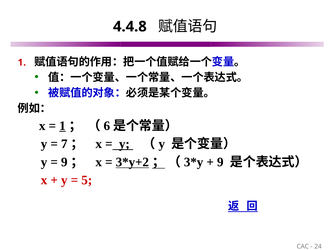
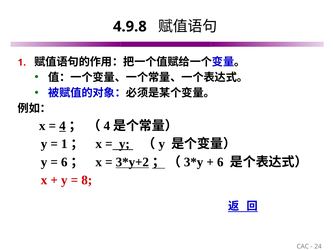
4.4.8: 4.4.8 -> 4.9.8
1 at (62, 126): 1 -> 4
6 at (107, 126): 6 -> 4
7 at (64, 144): 7 -> 1
9 at (64, 162): 9 -> 6
9 at (220, 162): 9 -> 6
5: 5 -> 8
